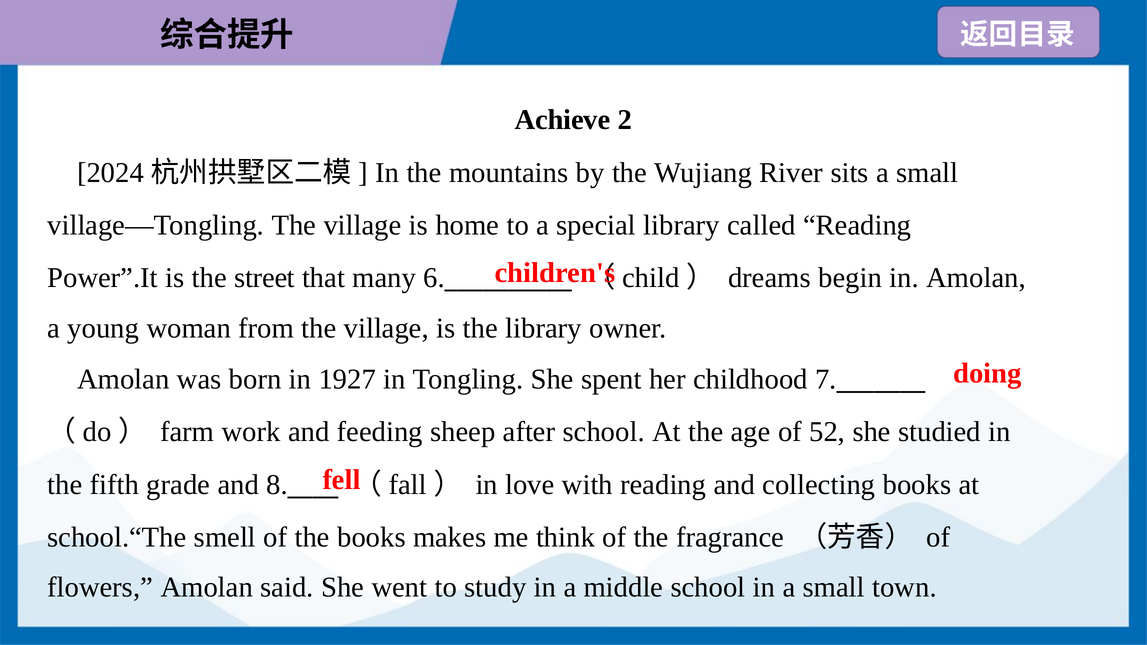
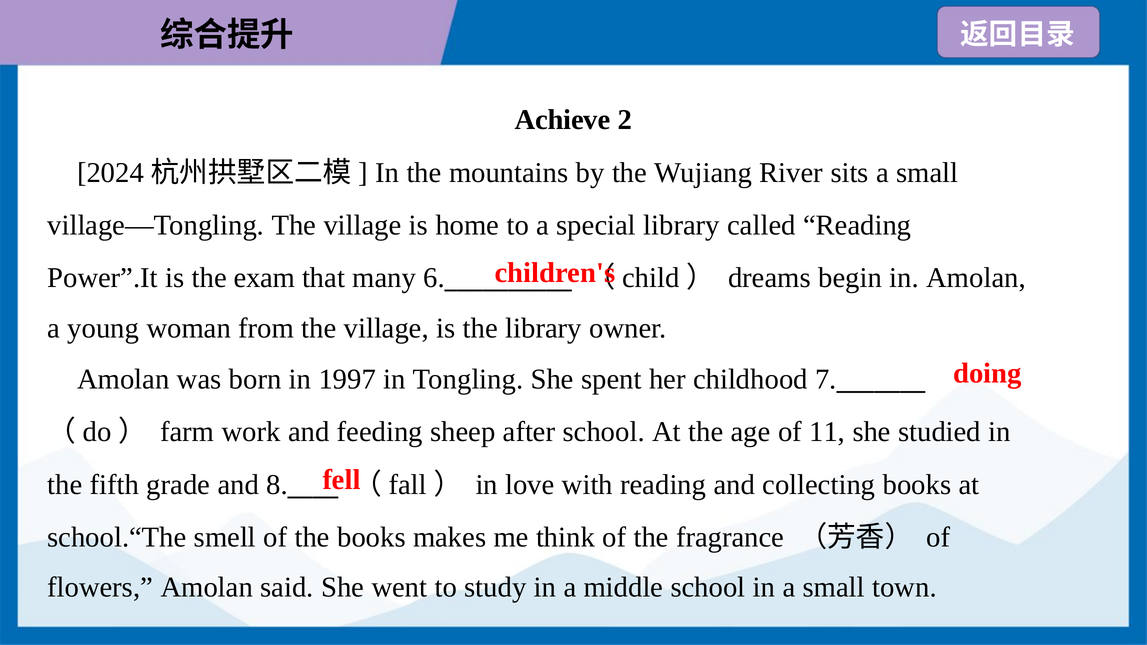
street: street -> exam
1927: 1927 -> 1997
52: 52 -> 11
